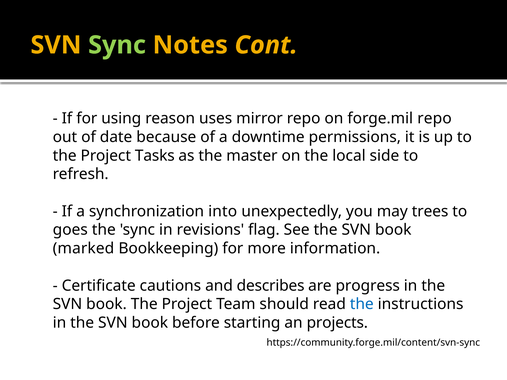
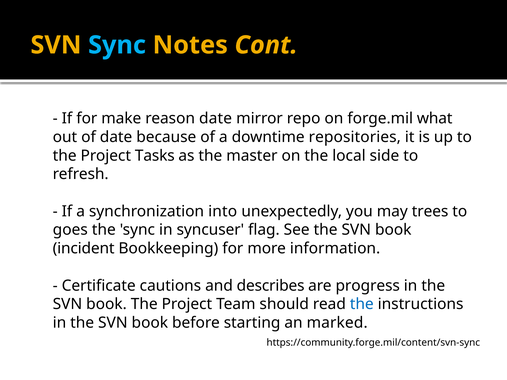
Sync at (117, 45) colour: light green -> light blue
using: using -> make
reason uses: uses -> date
forge.mil repo: repo -> what
permissions: permissions -> repositories
revisions: revisions -> syncuser
marked: marked -> incident
projects: projects -> marked
